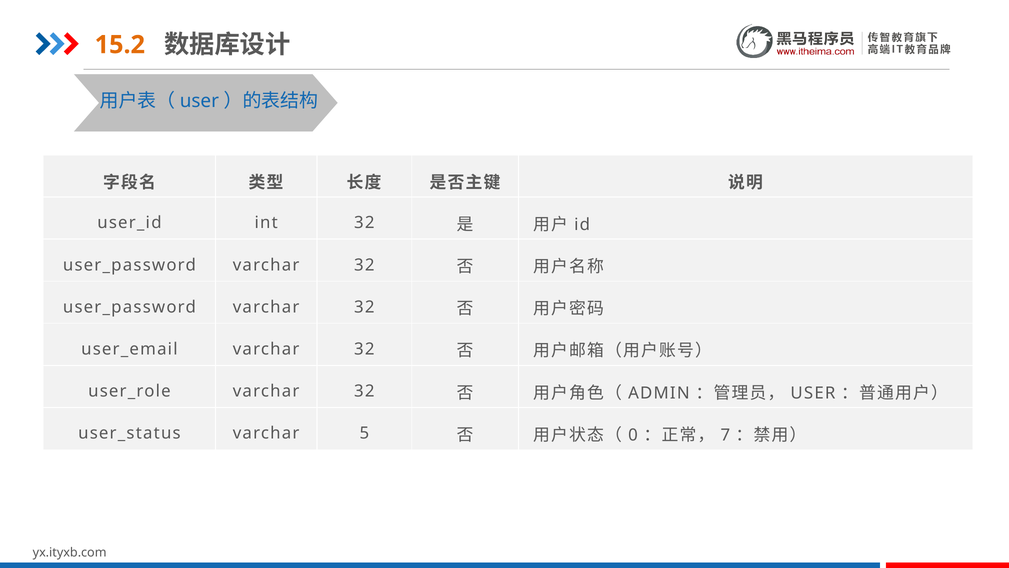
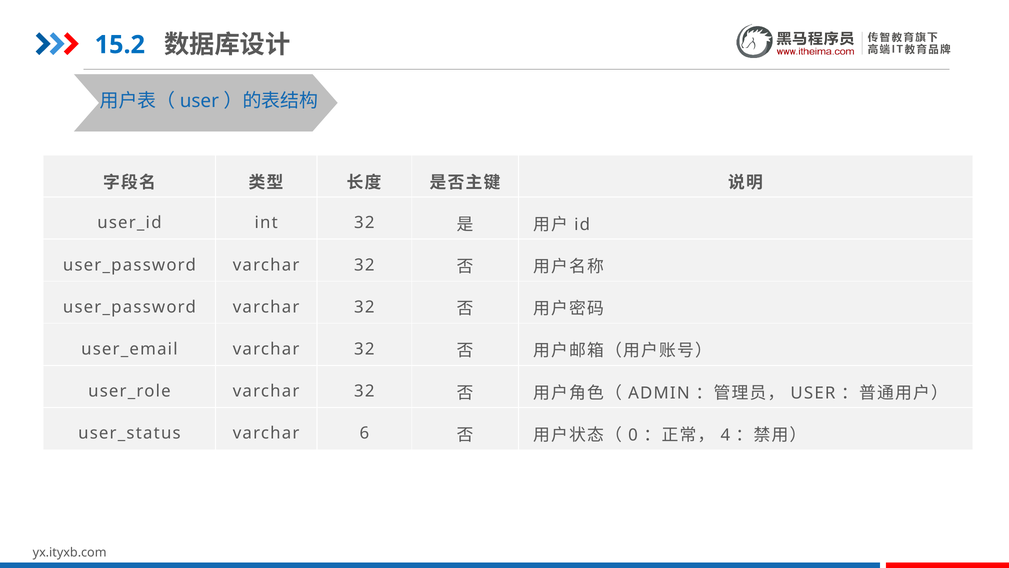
15.2 colour: orange -> blue
5: 5 -> 6
7: 7 -> 4
